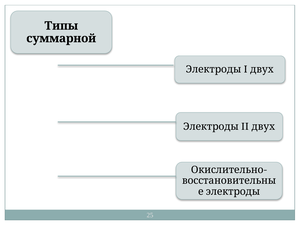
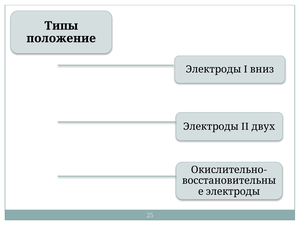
суммарной: суммарной -> положение
двух at (262, 69): двух -> вниз
